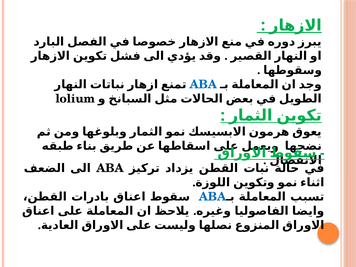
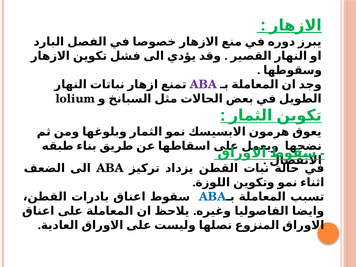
ABA at (203, 84) colour: blue -> purple
